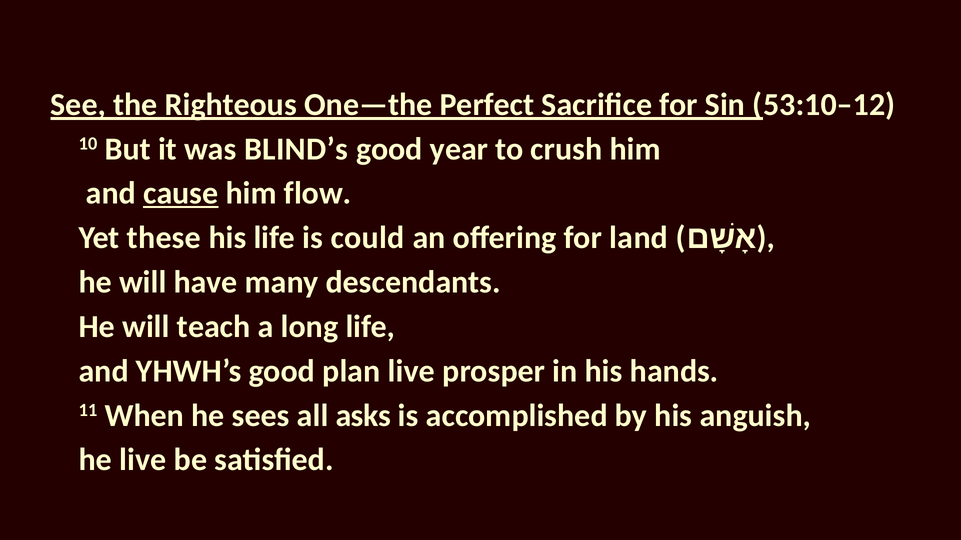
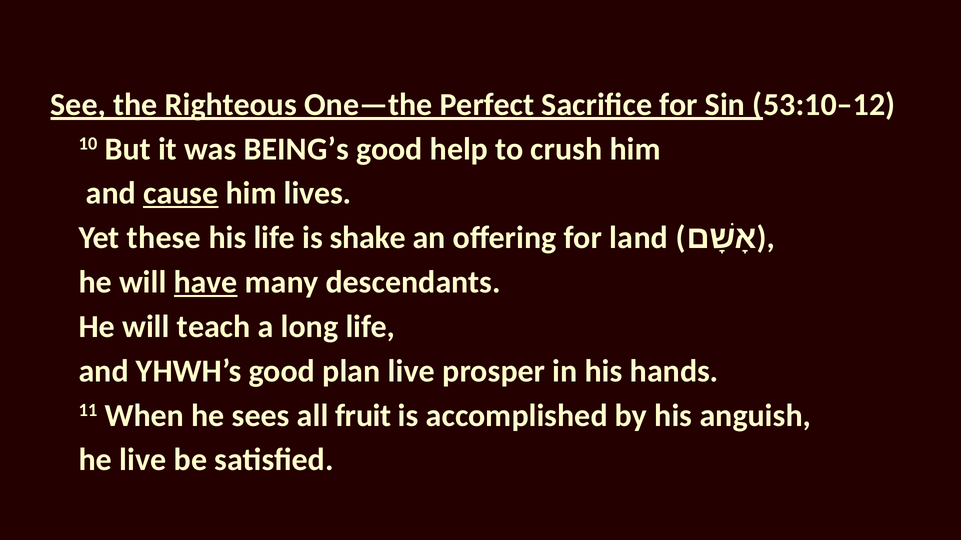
BLIND’s: BLIND’s -> BEING’s
year: year -> help
flow: flow -> lives
could: could -> shake
have underline: none -> present
asks: asks -> fruit
